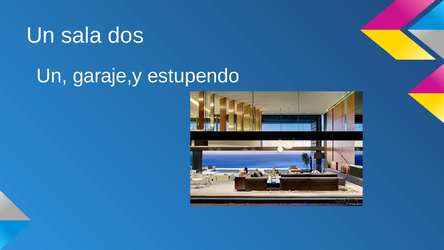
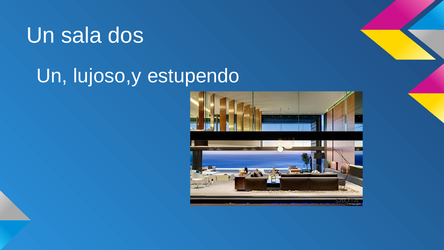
garaje,y: garaje,y -> lujoso,y
